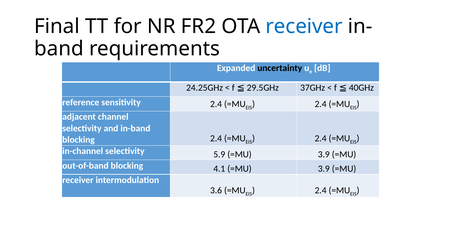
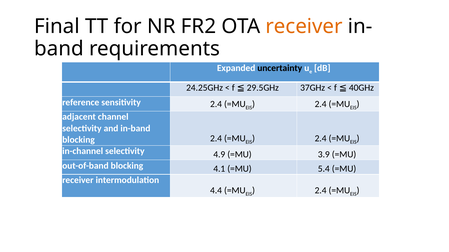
receiver at (304, 27) colour: blue -> orange
5.9: 5.9 -> 4.9
4.1 =MU 3.9: 3.9 -> 5.4
3.6: 3.6 -> 4.4
